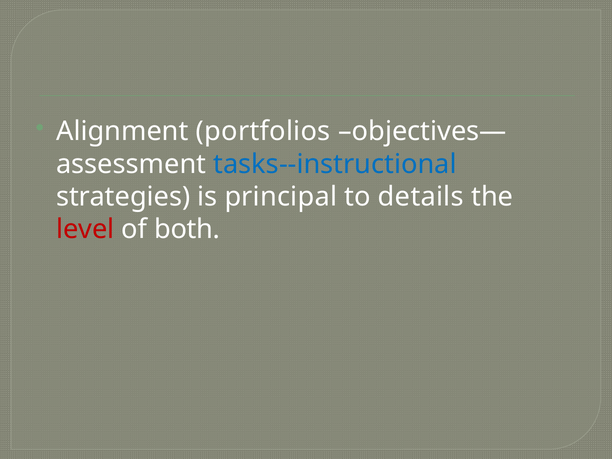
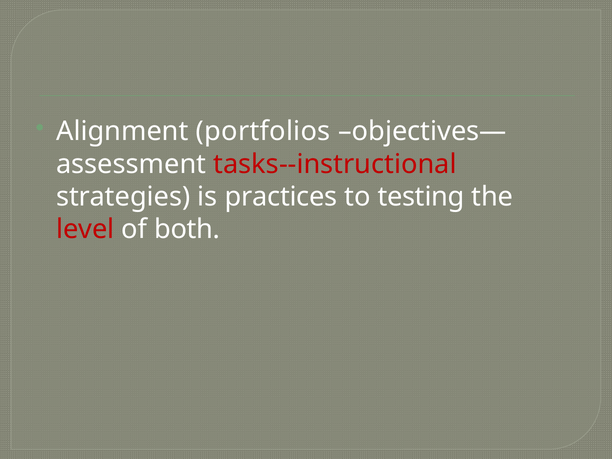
tasks--instructional colour: blue -> red
principal: principal -> practices
details: details -> testing
